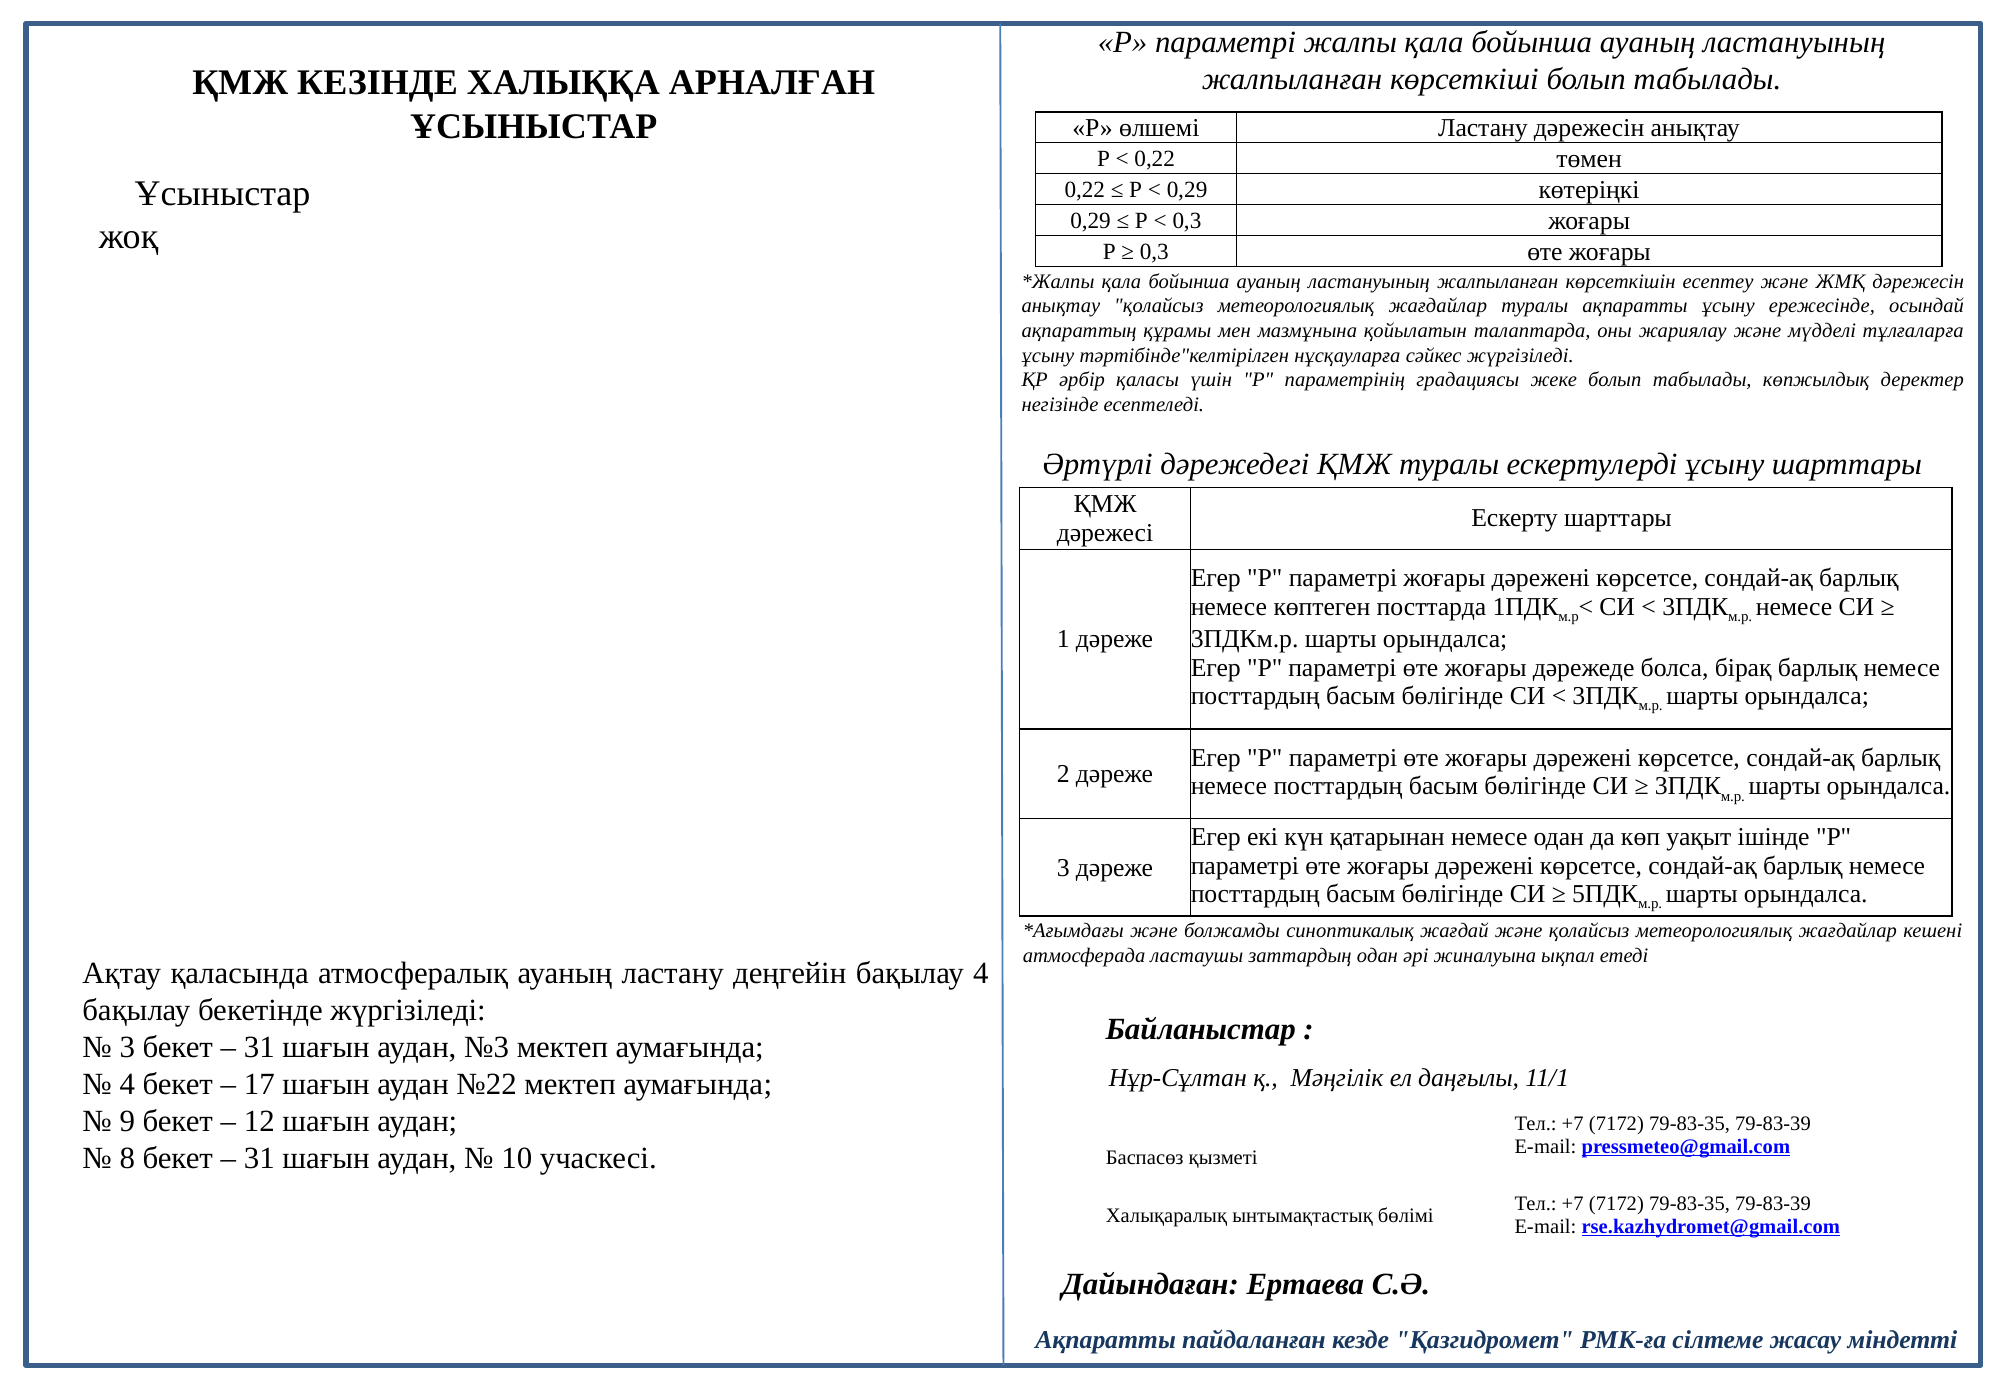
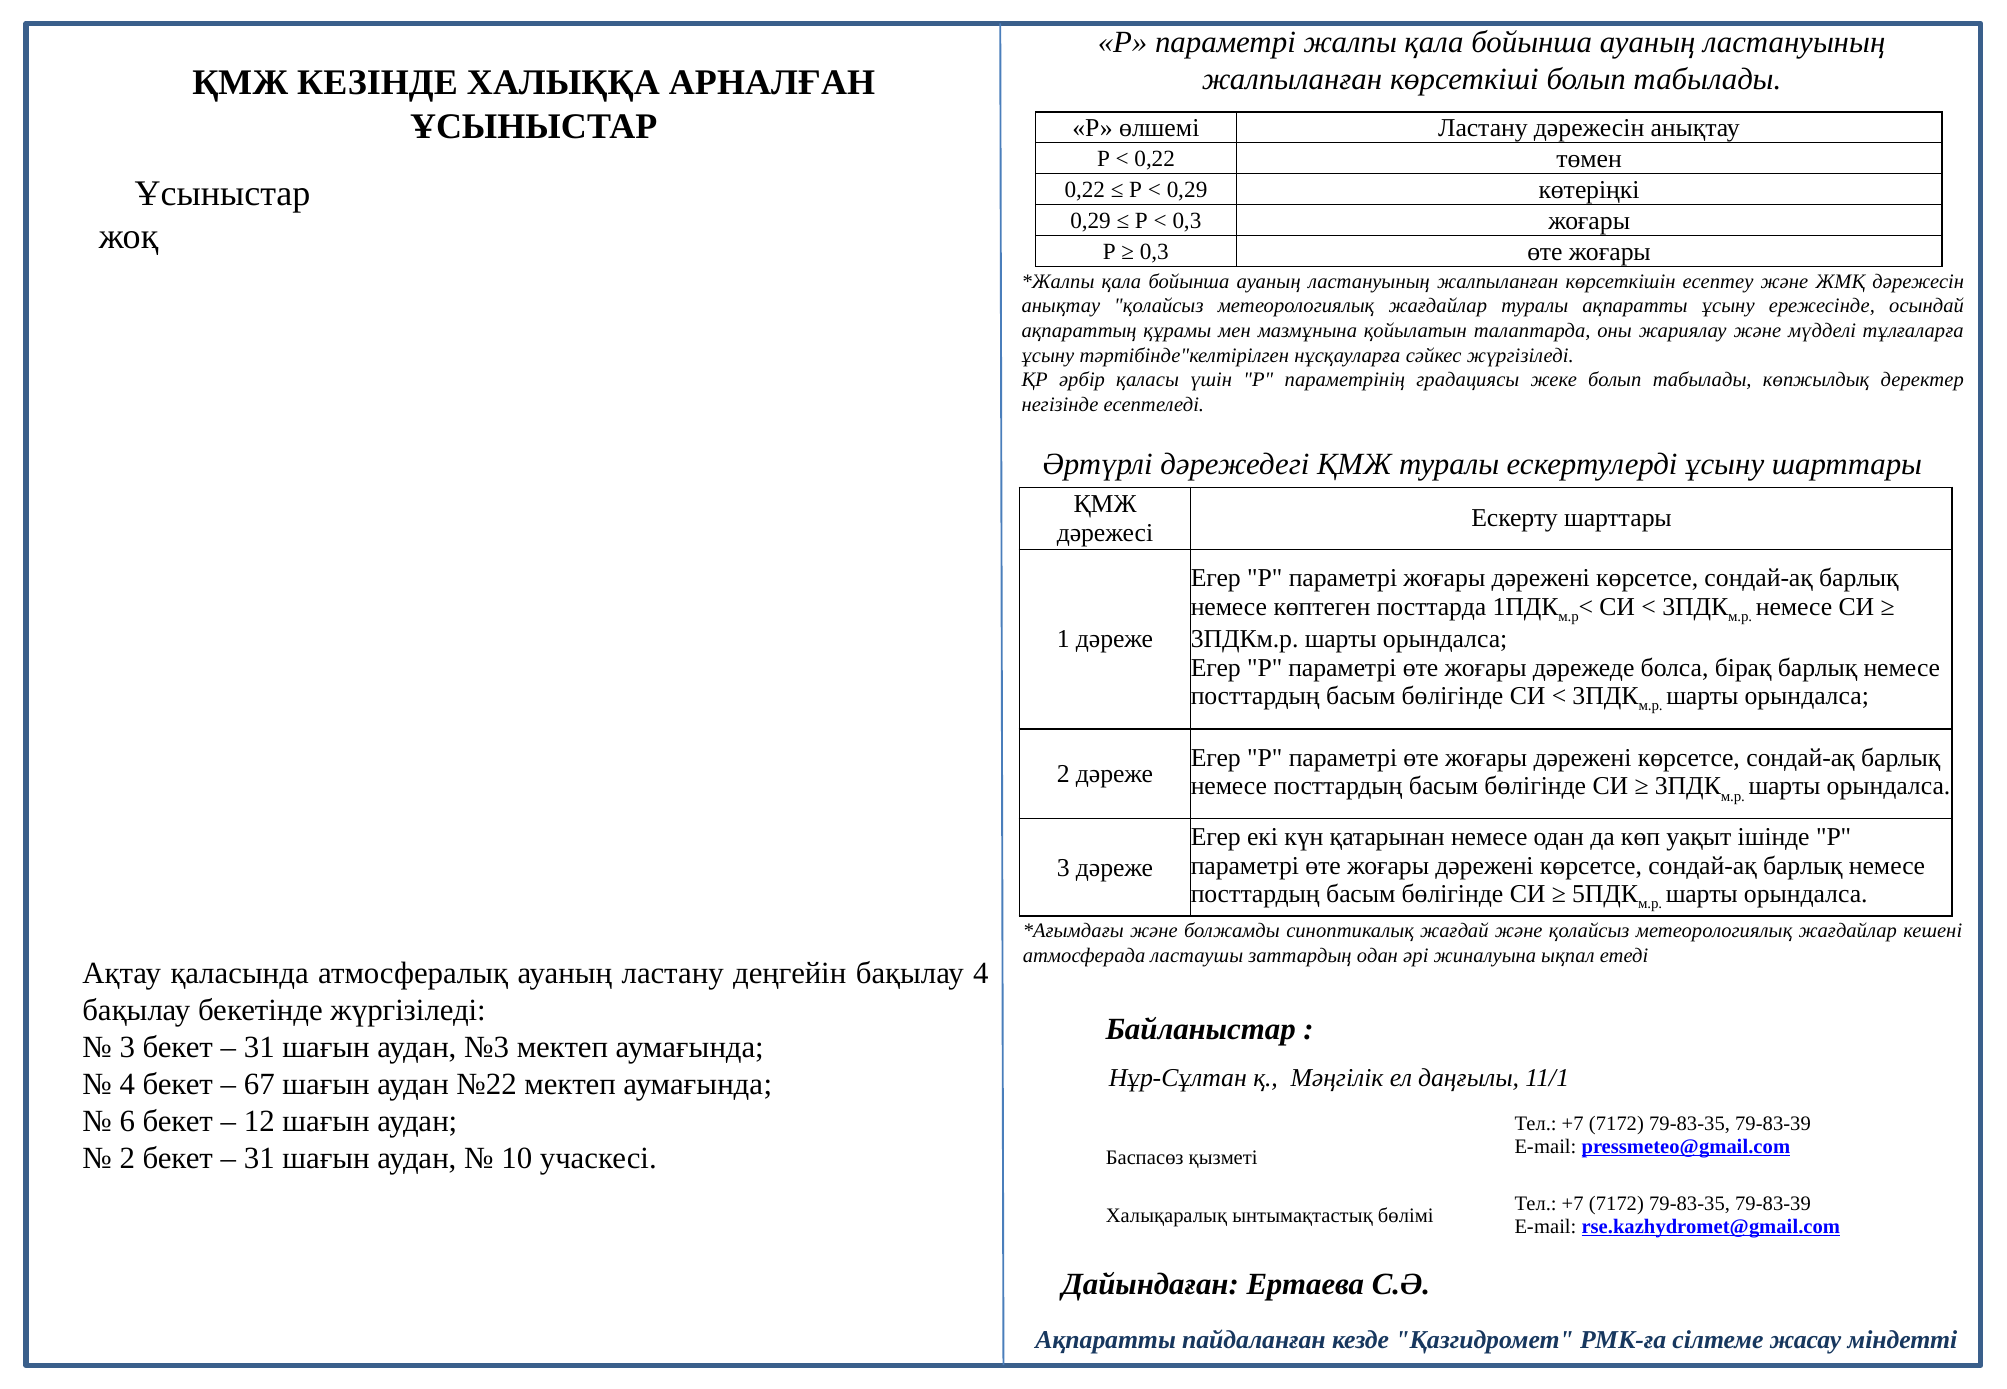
17: 17 -> 67
9: 9 -> 6
8 at (127, 1159): 8 -> 2
